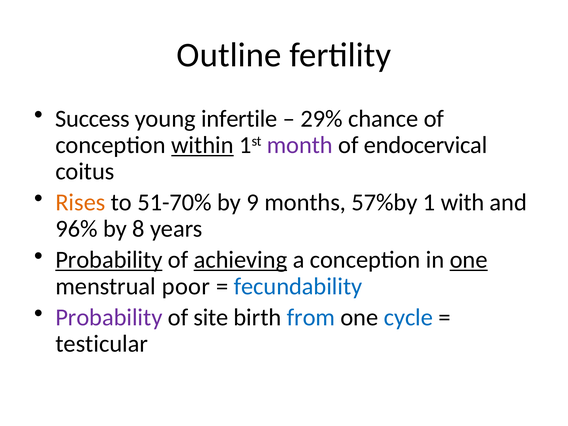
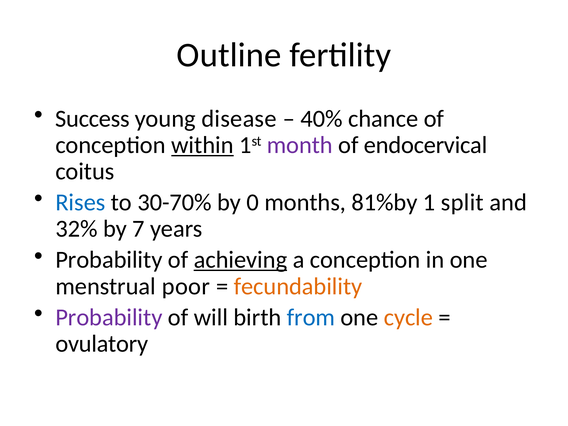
infertile: infertile -> disease
29%: 29% -> 40%
Rises colour: orange -> blue
51-70%: 51-70% -> 30-70%
9: 9 -> 0
57%by: 57%by -> 81%by
with: with -> split
96%: 96% -> 32%
8: 8 -> 7
Probability at (109, 260) underline: present -> none
one at (469, 260) underline: present -> none
fecundability colour: blue -> orange
site: site -> will
cycle colour: blue -> orange
testicular: testicular -> ovulatory
